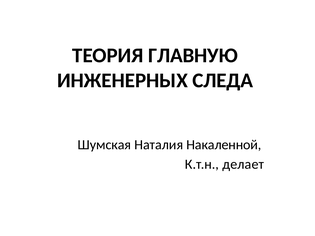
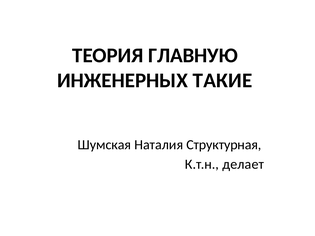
СЛЕДА: СЛЕДА -> ТАКИЕ
Накаленной: Накаленной -> Структурная
